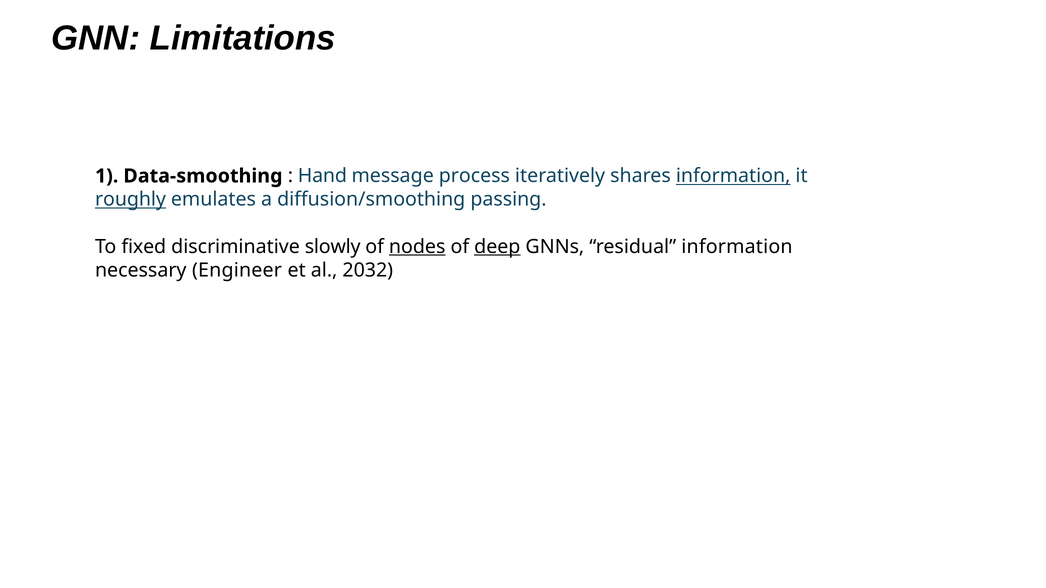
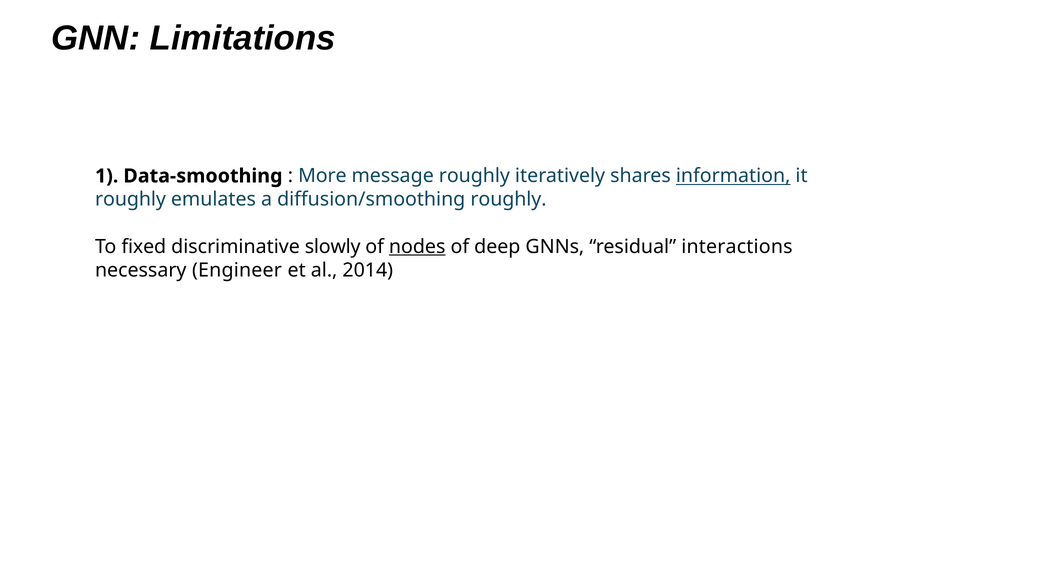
Hand: Hand -> More
message process: process -> roughly
roughly at (131, 200) underline: present -> none
diffusion/smoothing passing: passing -> roughly
deep underline: present -> none
residual information: information -> interactions
2032: 2032 -> 2014
